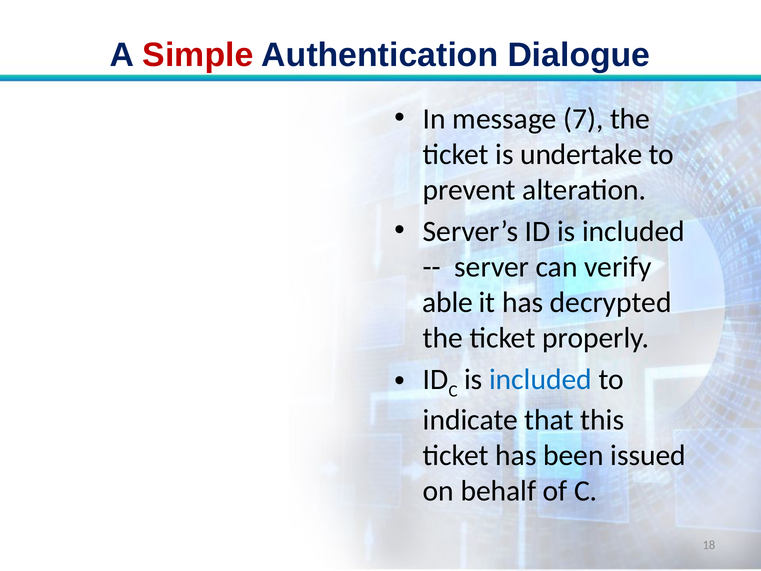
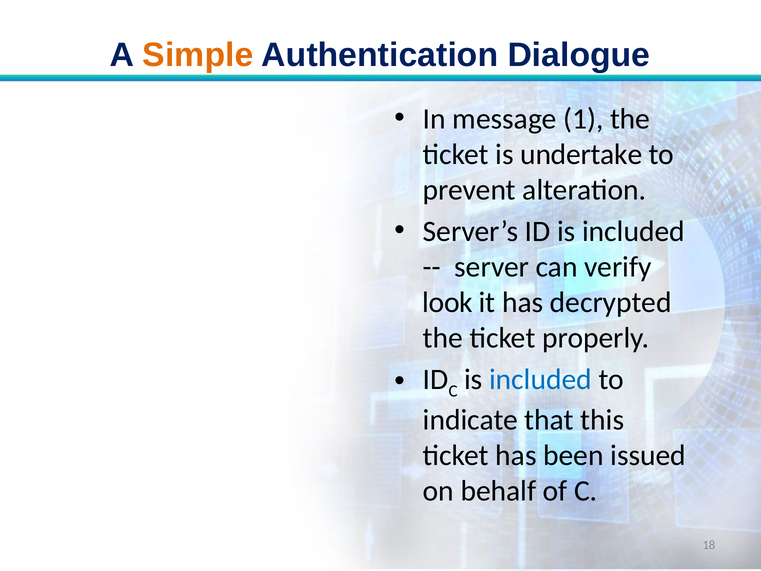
Simple colour: red -> orange
7: 7 -> 1
able: able -> look
